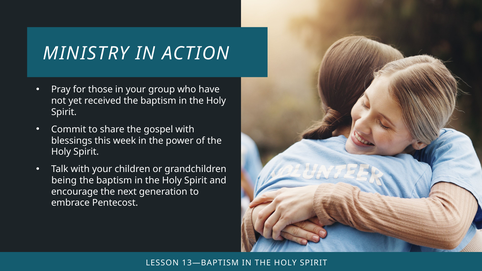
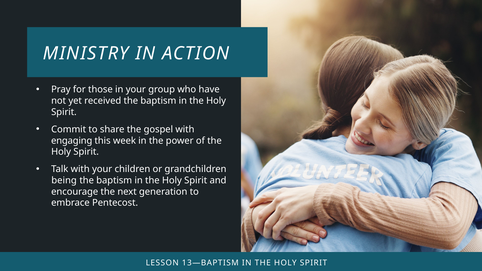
blessings: blessings -> engaging
